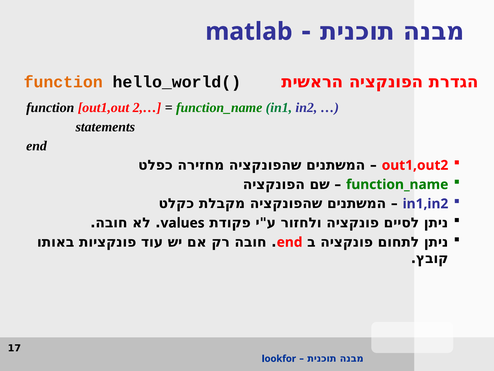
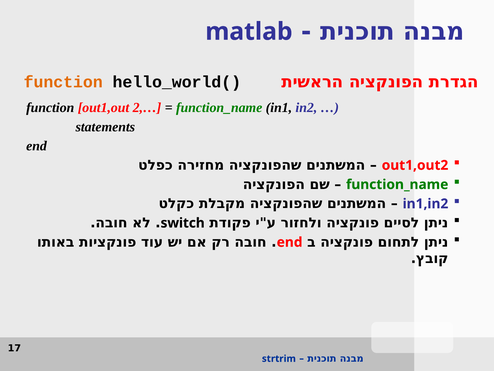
in1 colour: green -> black
values: values -> switch
lookfor: lookfor -> strtrim
